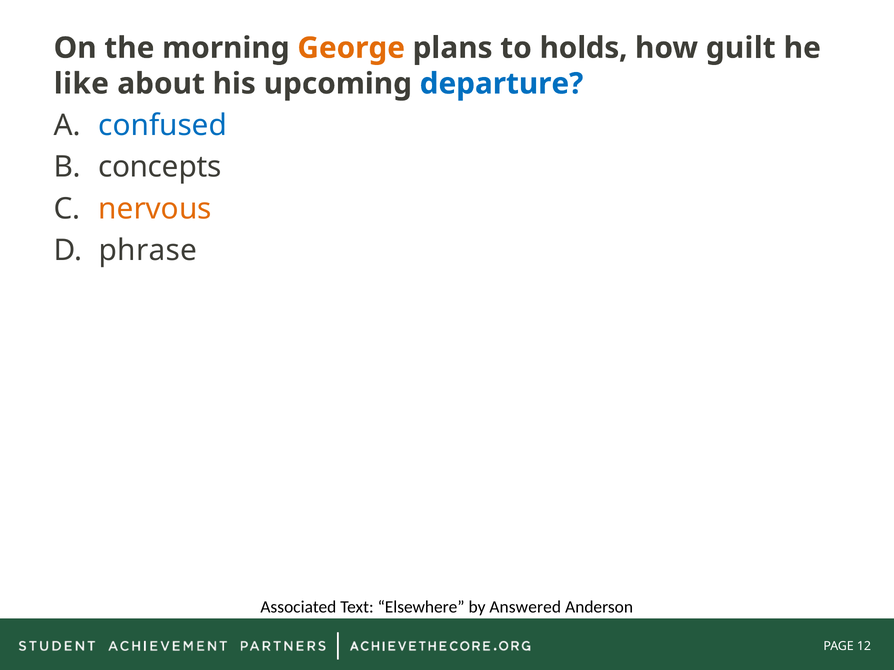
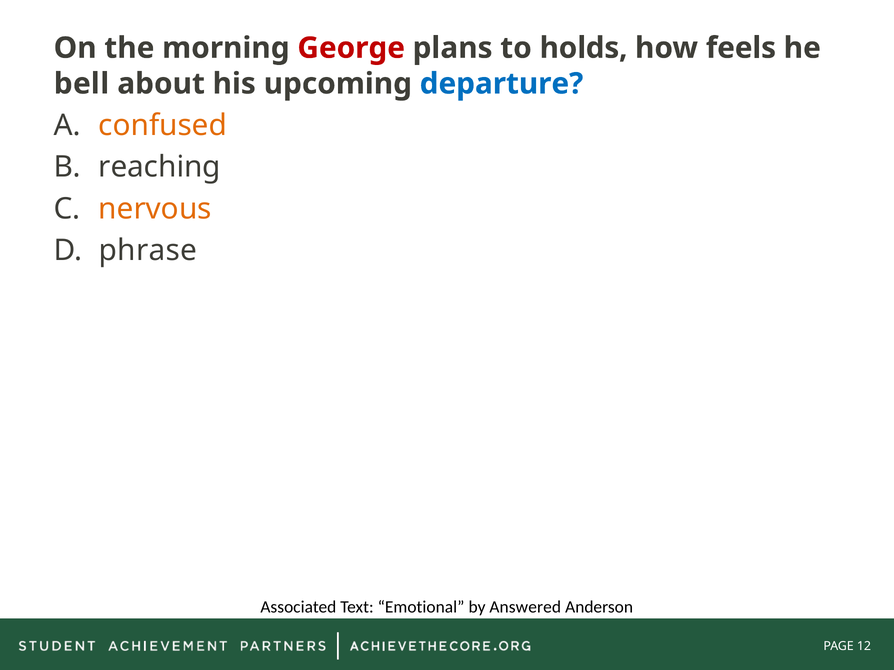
George colour: orange -> red
guilt: guilt -> feels
like: like -> bell
confused colour: blue -> orange
concepts: concepts -> reaching
Elsewhere: Elsewhere -> Emotional
